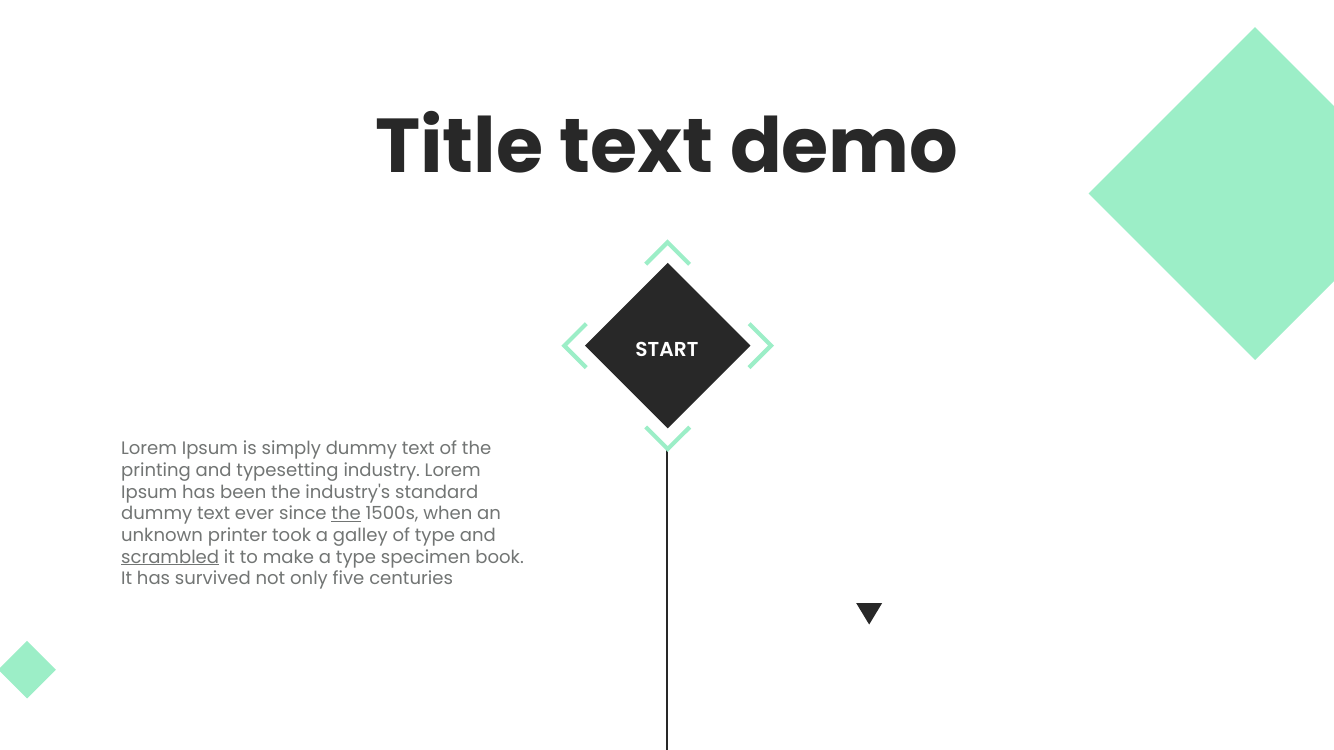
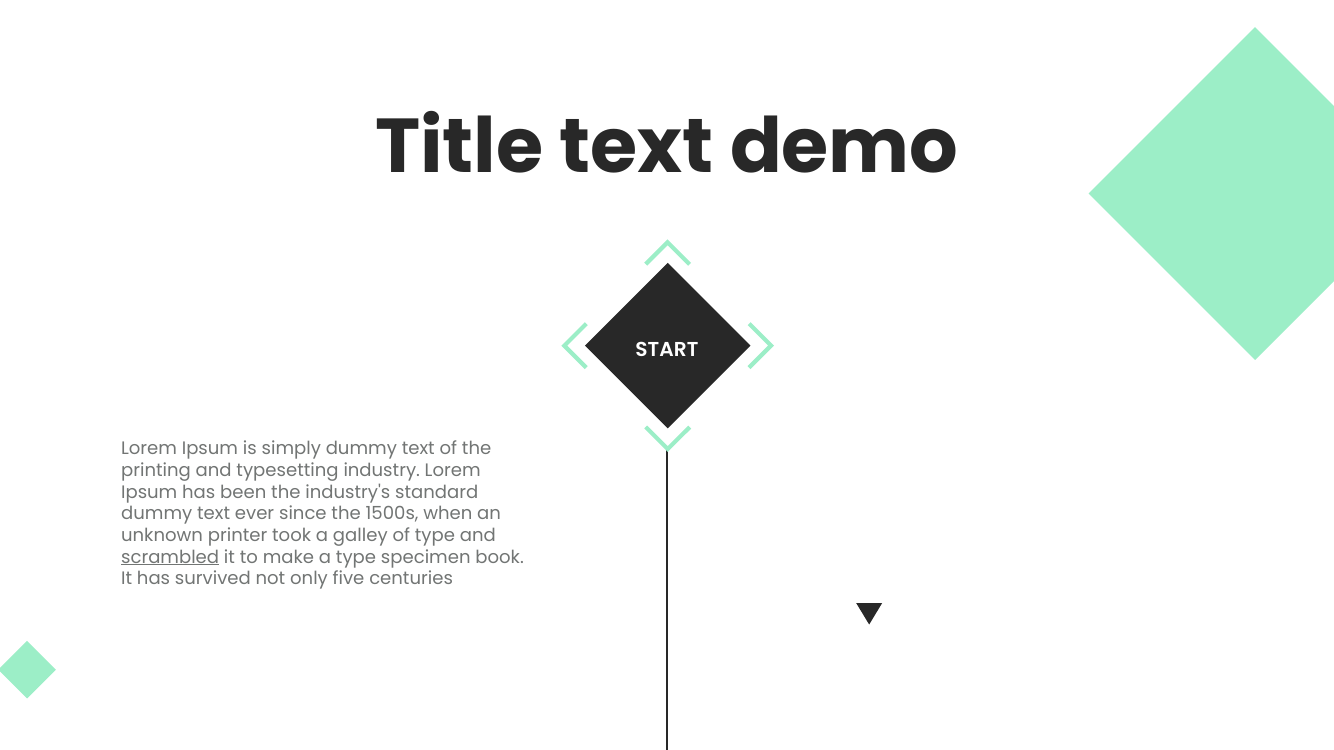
the at (346, 514) underline: present -> none
